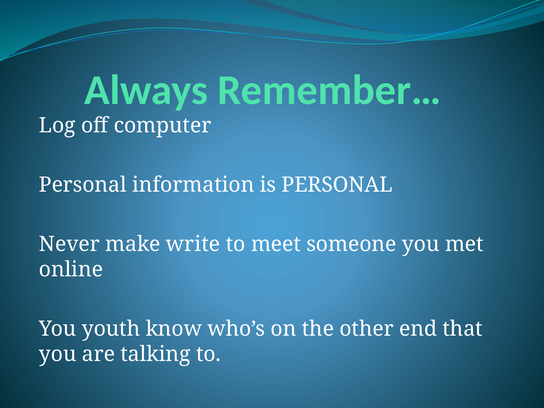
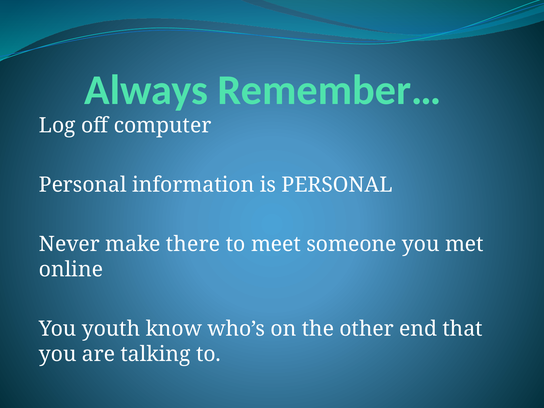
write: write -> there
